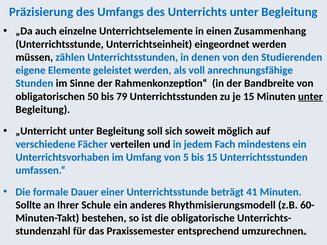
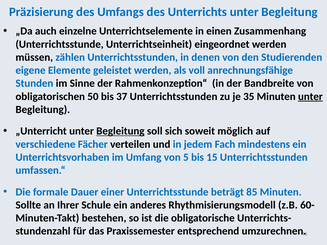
79: 79 -> 37
je 15: 15 -> 35
Begleitung at (120, 131) underline: none -> present
41: 41 -> 85
